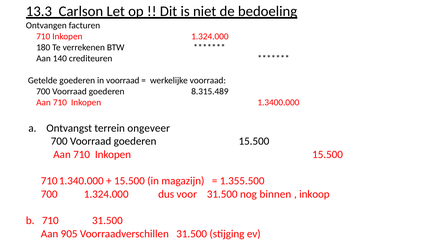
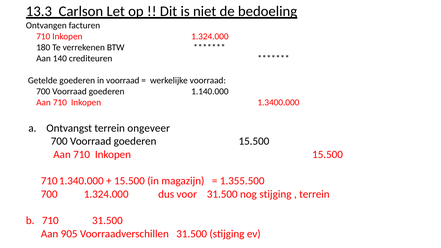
8.315.489: 8.315.489 -> 1.140.000
nog binnen: binnen -> stijging
inkoop at (314, 194): inkoop -> terrein
